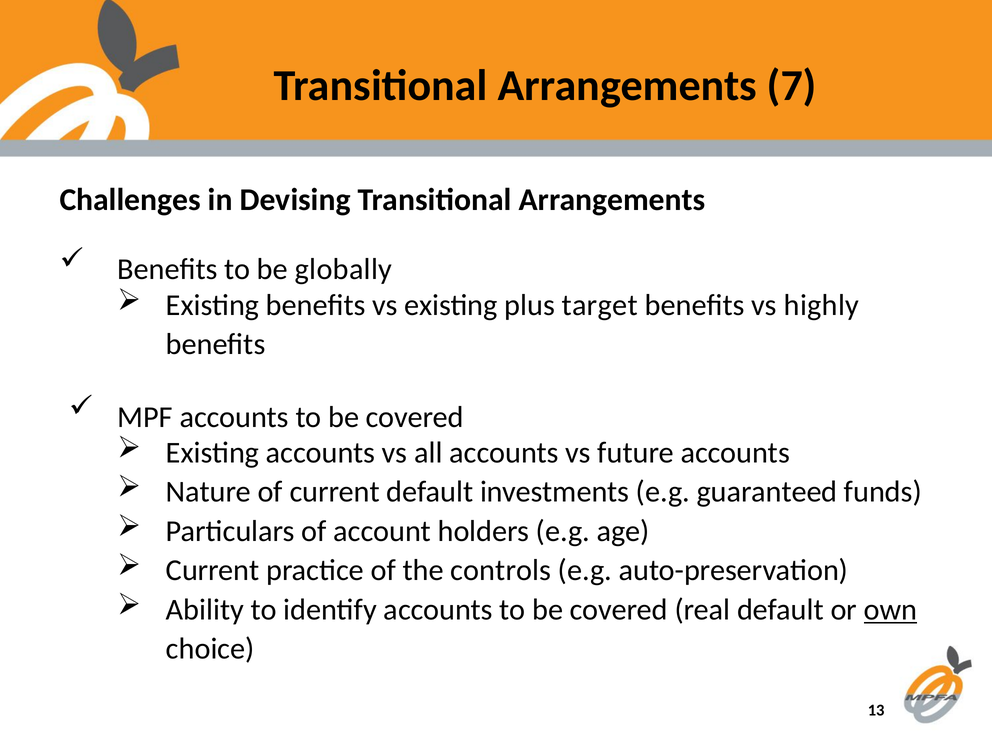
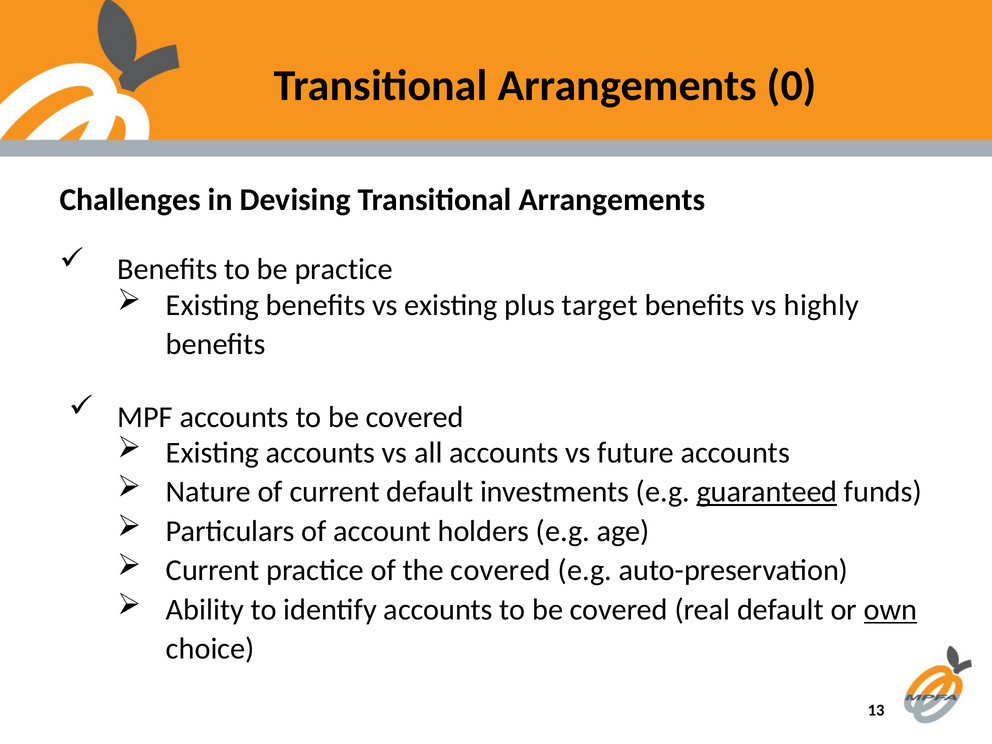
7: 7 -> 0
be globally: globally -> practice
guaranteed underline: none -> present
the controls: controls -> covered
